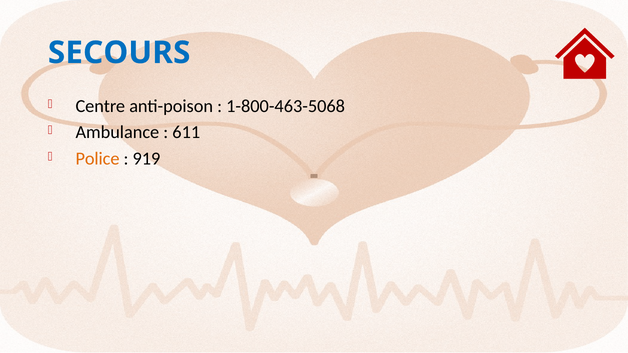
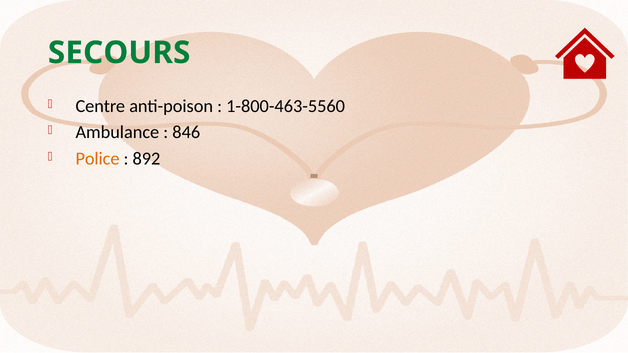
SECOURS colour: blue -> green
1-800-463-5068: 1-800-463-5068 -> 1-800-463-5560
611: 611 -> 846
919: 919 -> 892
